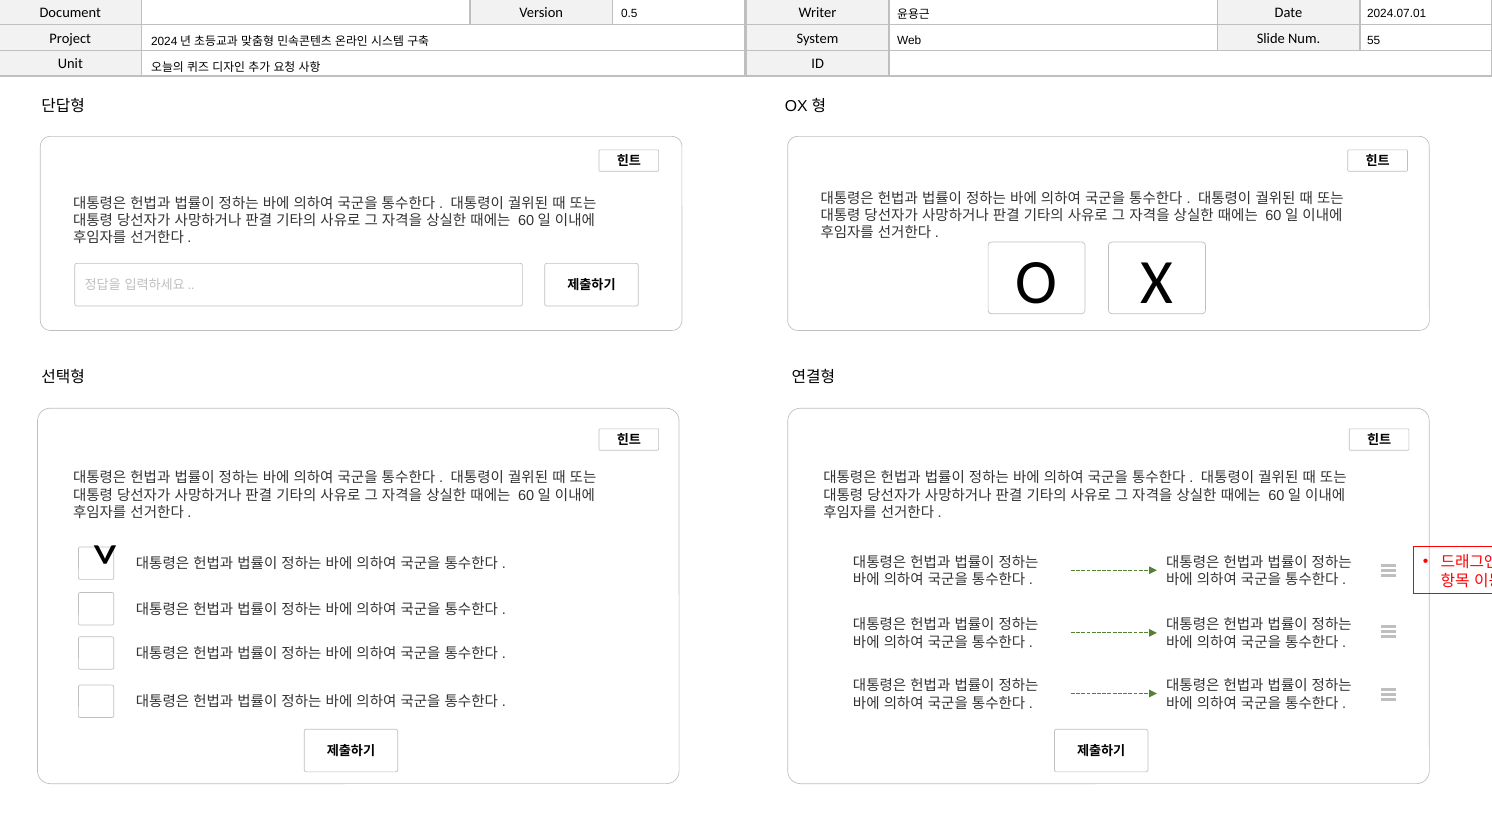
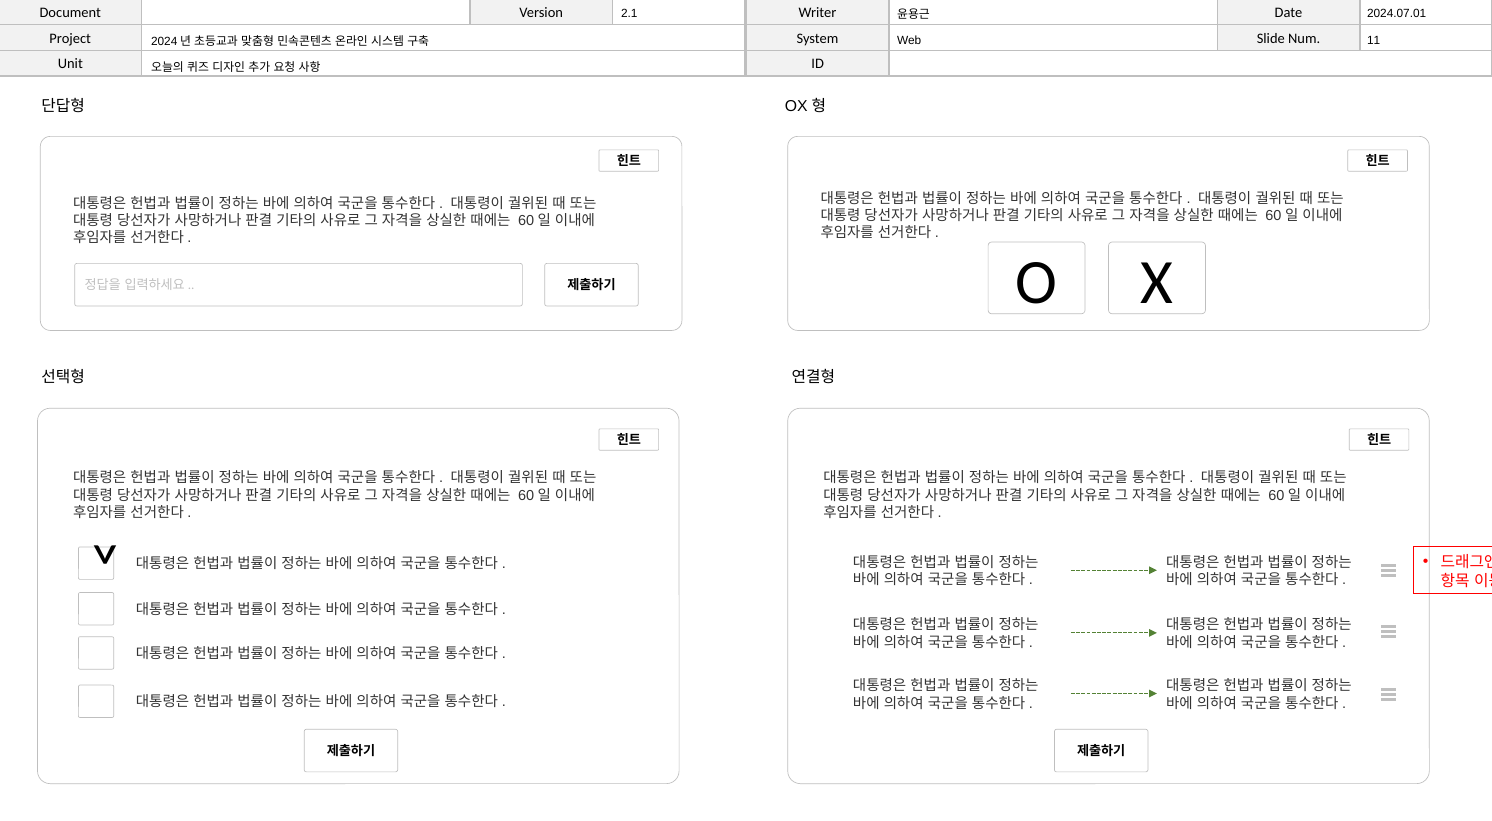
0.5: 0.5 -> 2.1
55: 55 -> 11
